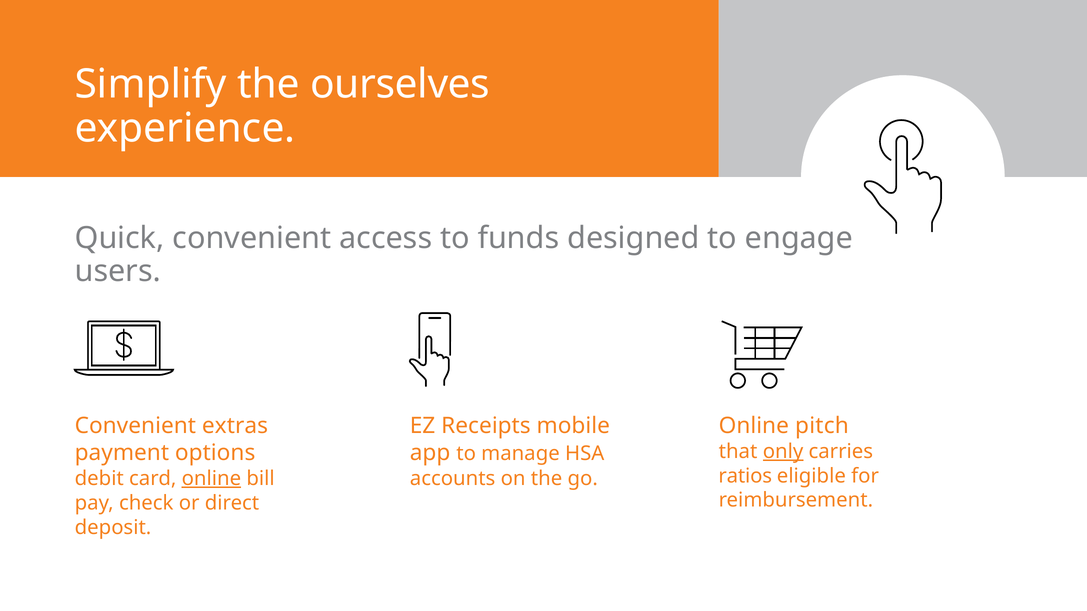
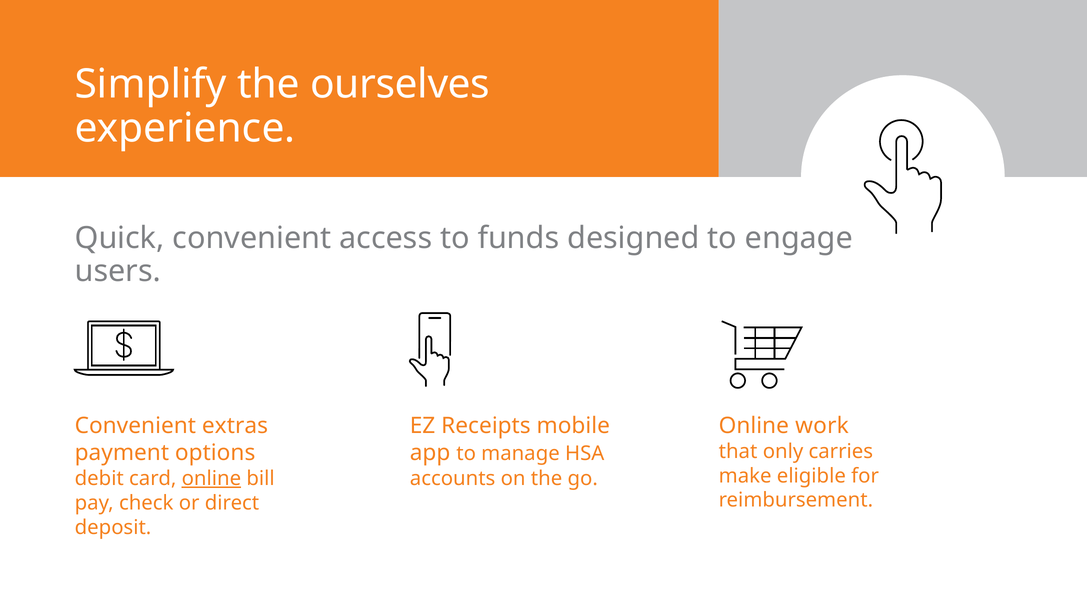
pitch: pitch -> work
only underline: present -> none
ratios: ratios -> make
